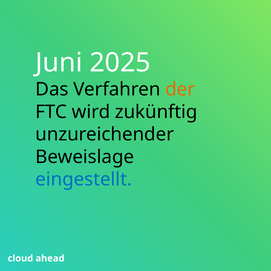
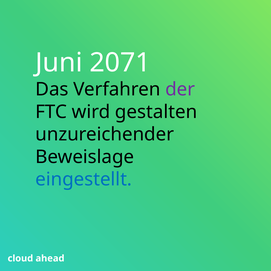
2025: 2025 -> 2071
der colour: orange -> purple
zukünftig: zukünftig -> gestalten
